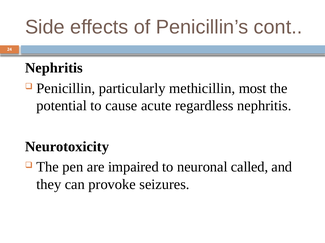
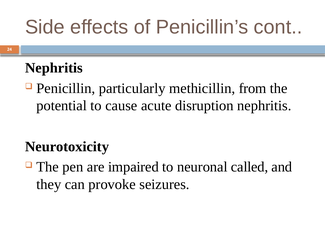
most: most -> from
regardless: regardless -> disruption
